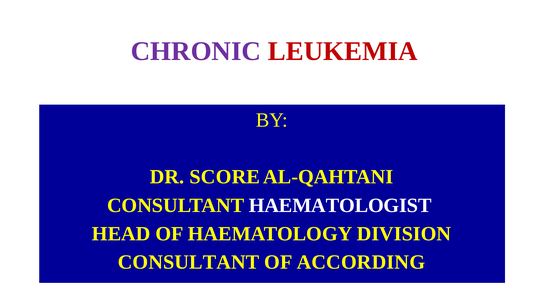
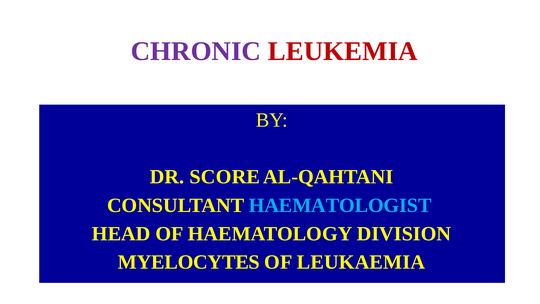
HAEMATOLOGIST colour: white -> light blue
CONSULTANT at (189, 262): CONSULTANT -> MYELOCYTES
ACCORDING: ACCORDING -> LEUKAEMIA
